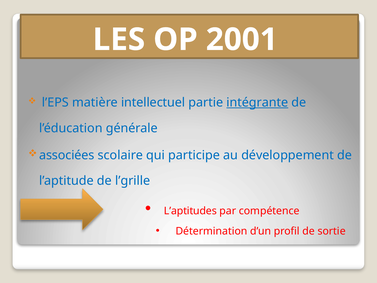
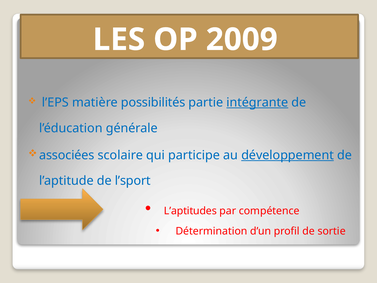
2001: 2001 -> 2009
intellectuel: intellectuel -> possibilités
développement underline: none -> present
l’grille: l’grille -> l’sport
